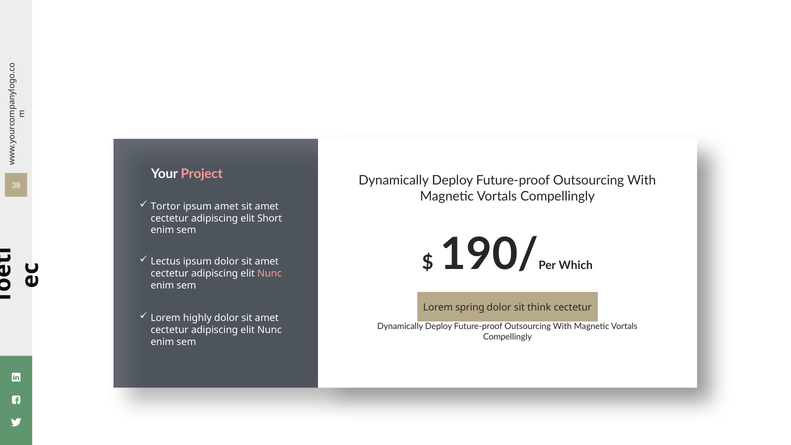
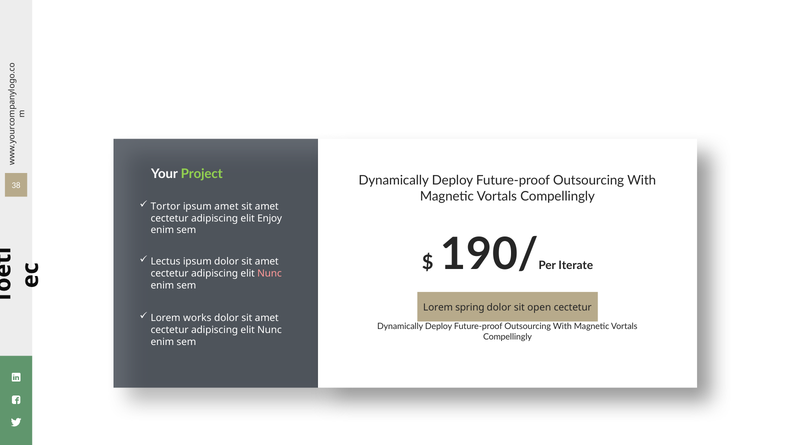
Project at (202, 174) colour: pink -> light green
Short: Short -> Enjoy
Which: Which -> Iterate
think: think -> open
highly: highly -> works
